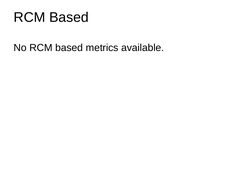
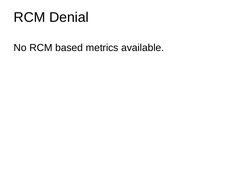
Based at (69, 17): Based -> Denial
